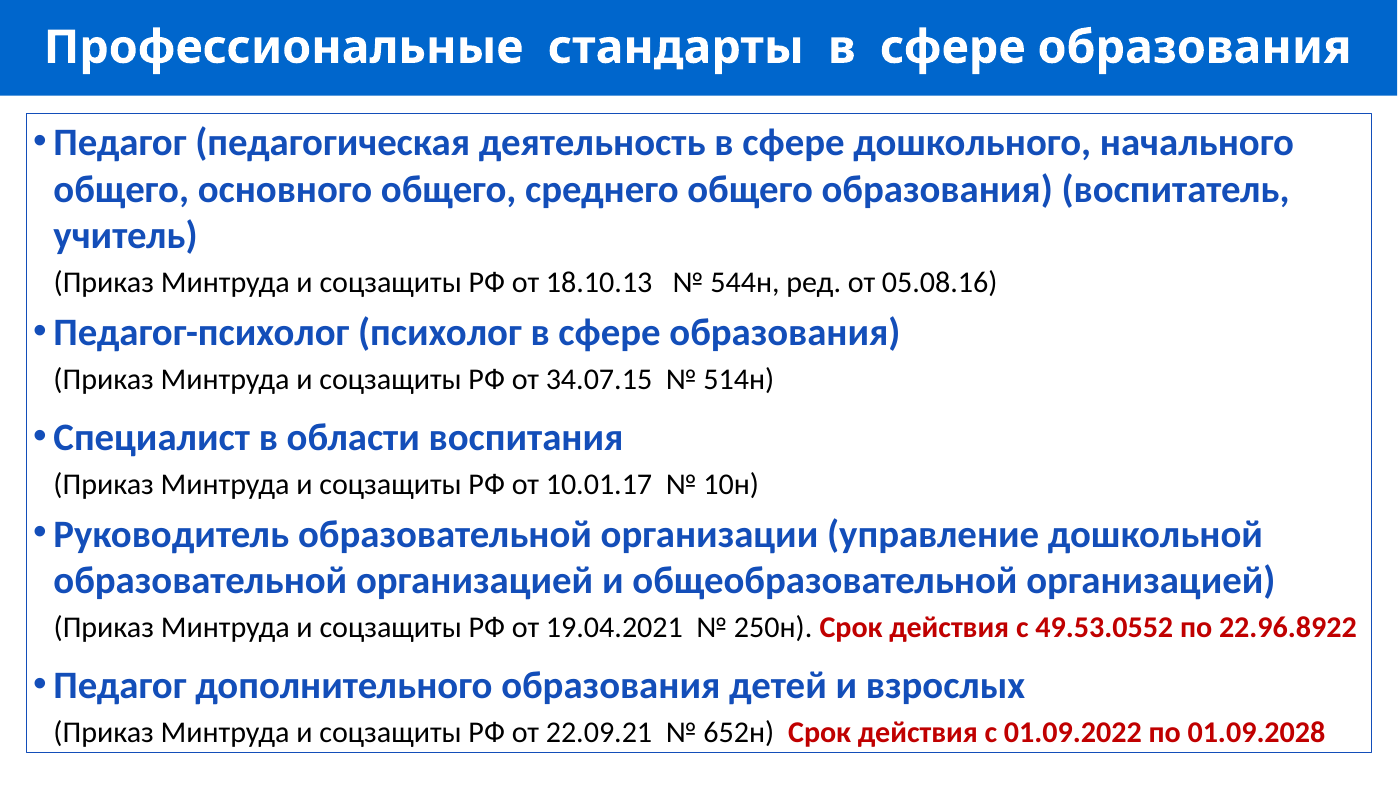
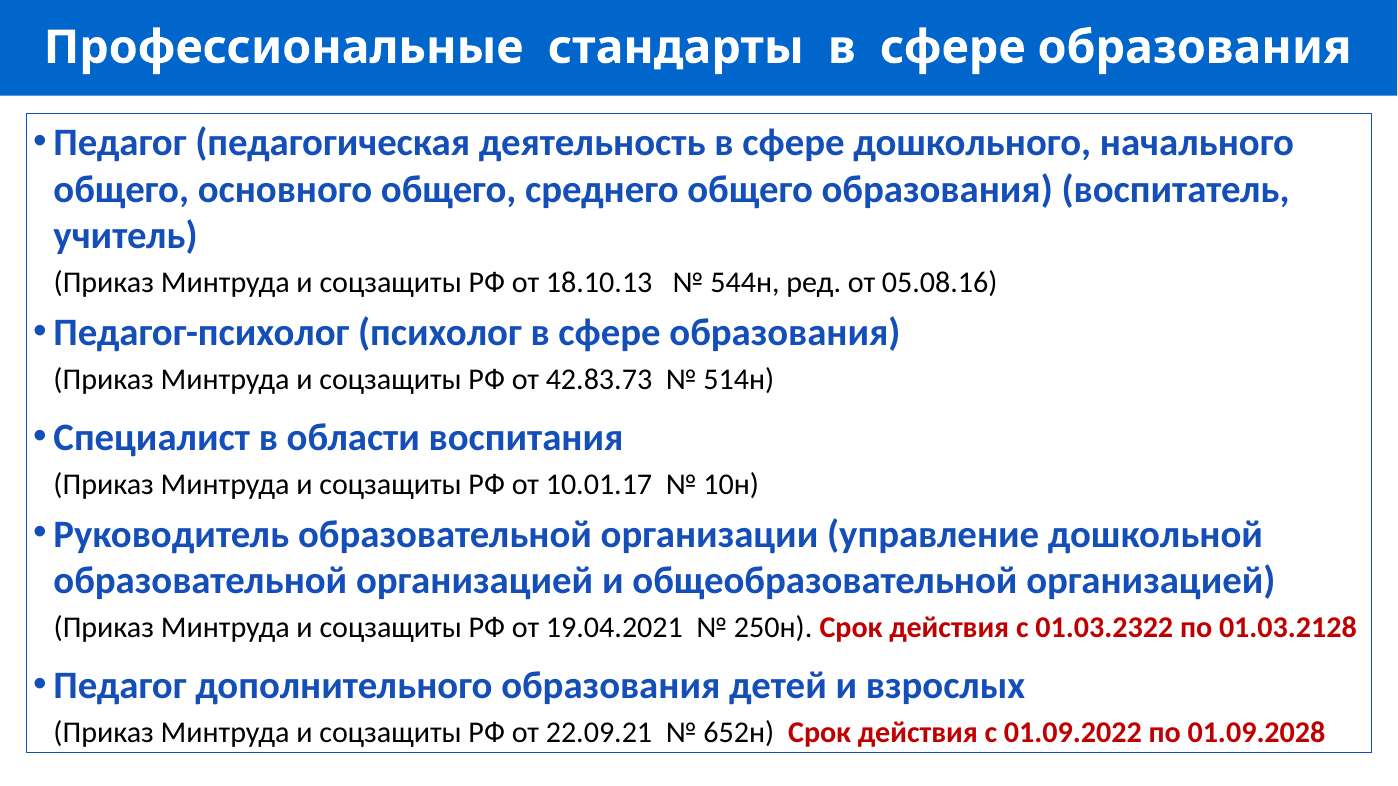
34.07.15: 34.07.15 -> 42.83.73
49.53.0552: 49.53.0552 -> 01.03.2322
22.96.8922: 22.96.8922 -> 01.03.2128
